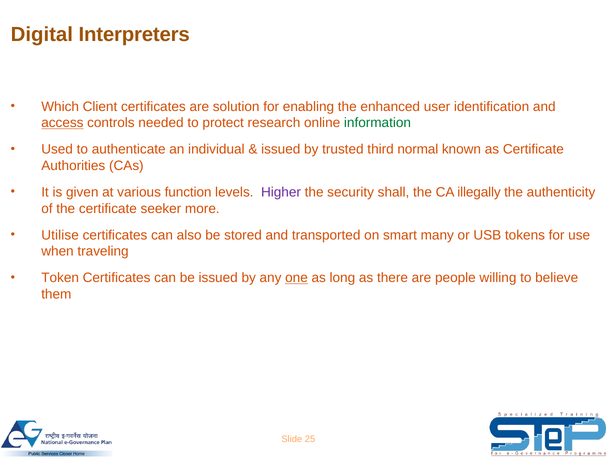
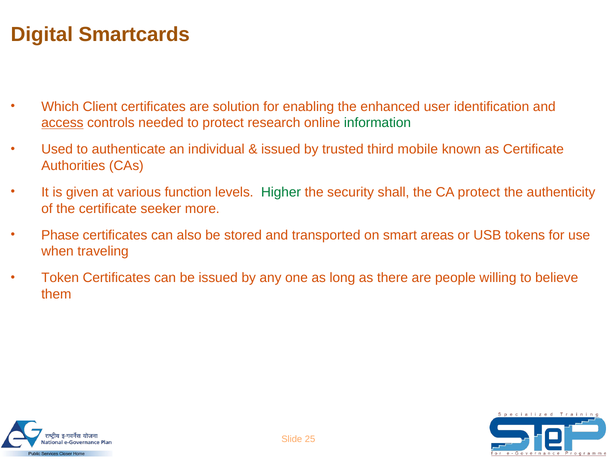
Interpreters: Interpreters -> Smartcards
normal: normal -> mobile
Higher colour: purple -> green
CA illegally: illegally -> protect
Utilise: Utilise -> Phase
many: many -> areas
one underline: present -> none
